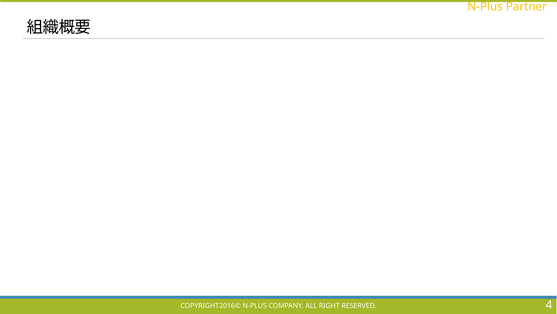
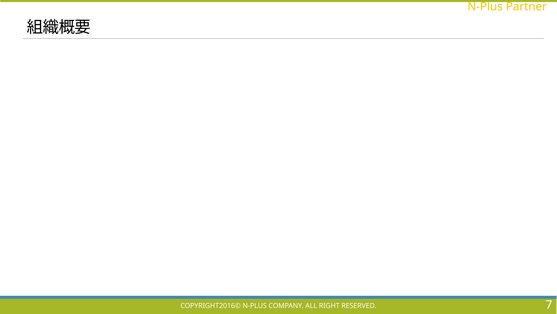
4: 4 -> 7
